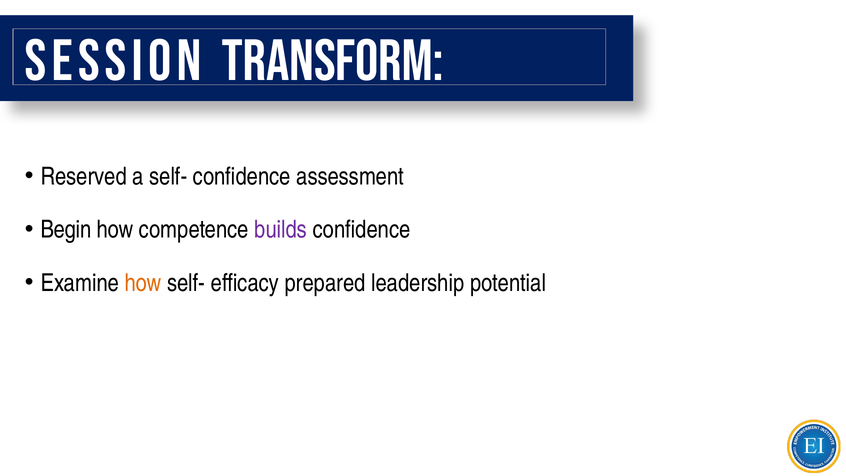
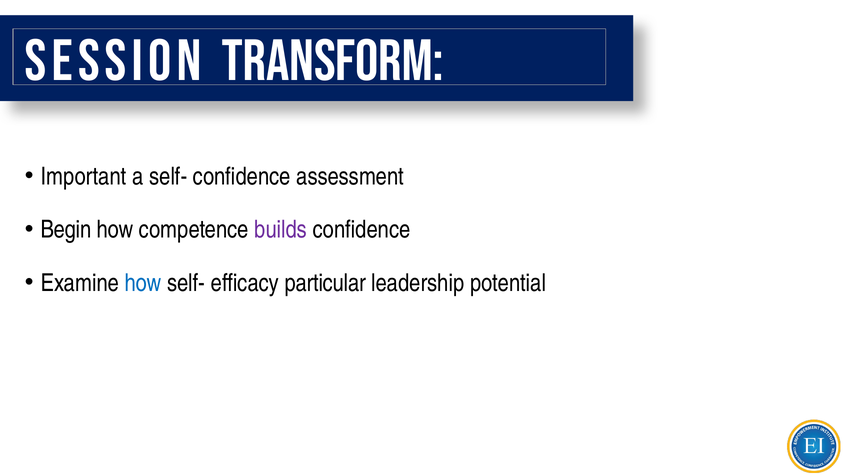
Reserved: Reserved -> Important
how at (143, 283) colour: orange -> blue
prepared: prepared -> particular
